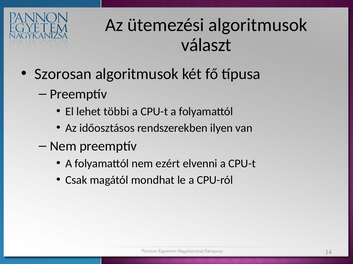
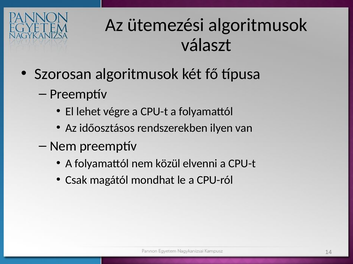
többi: többi -> végre
ezért: ezért -> közül
